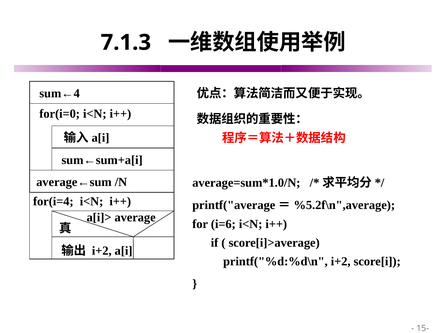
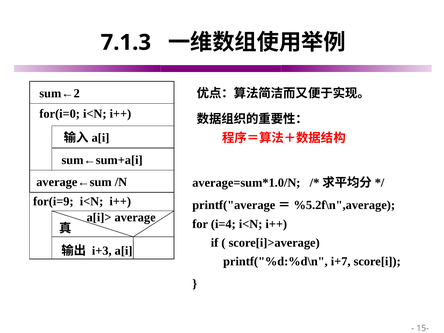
sum←4: sum←4 -> sum←2
for(i=4: for(i=4 -> for(i=9
i=6: i=6 -> i=4
i+2 at (102, 251): i+2 -> i+3
printf("%d:%d\n i+2: i+2 -> i+7
